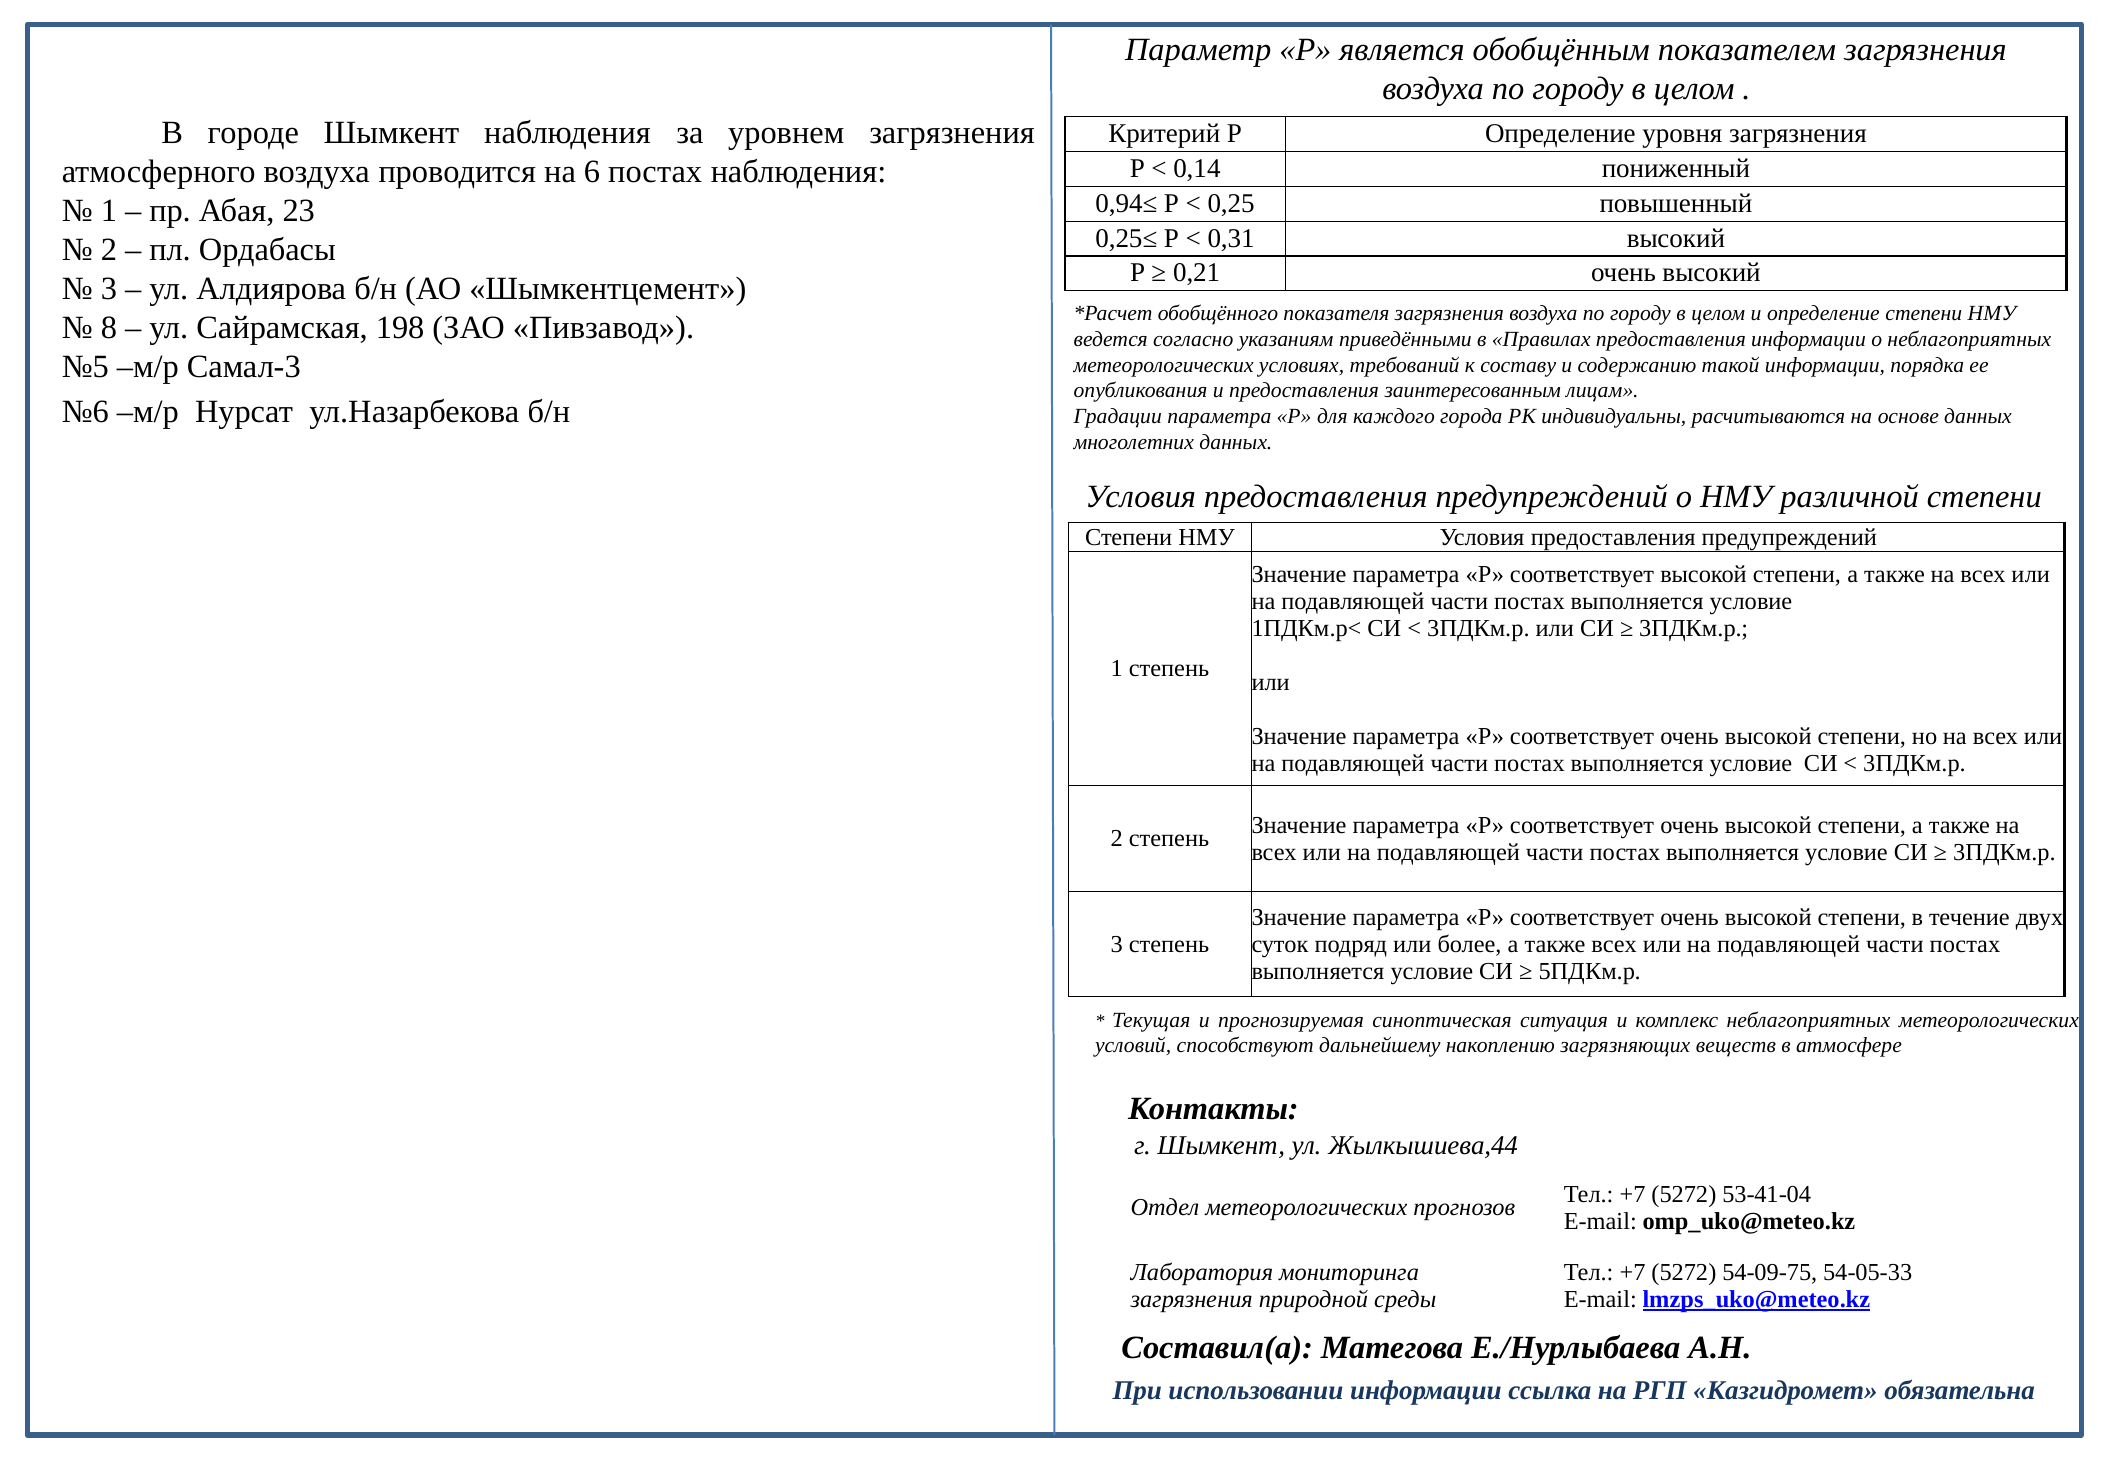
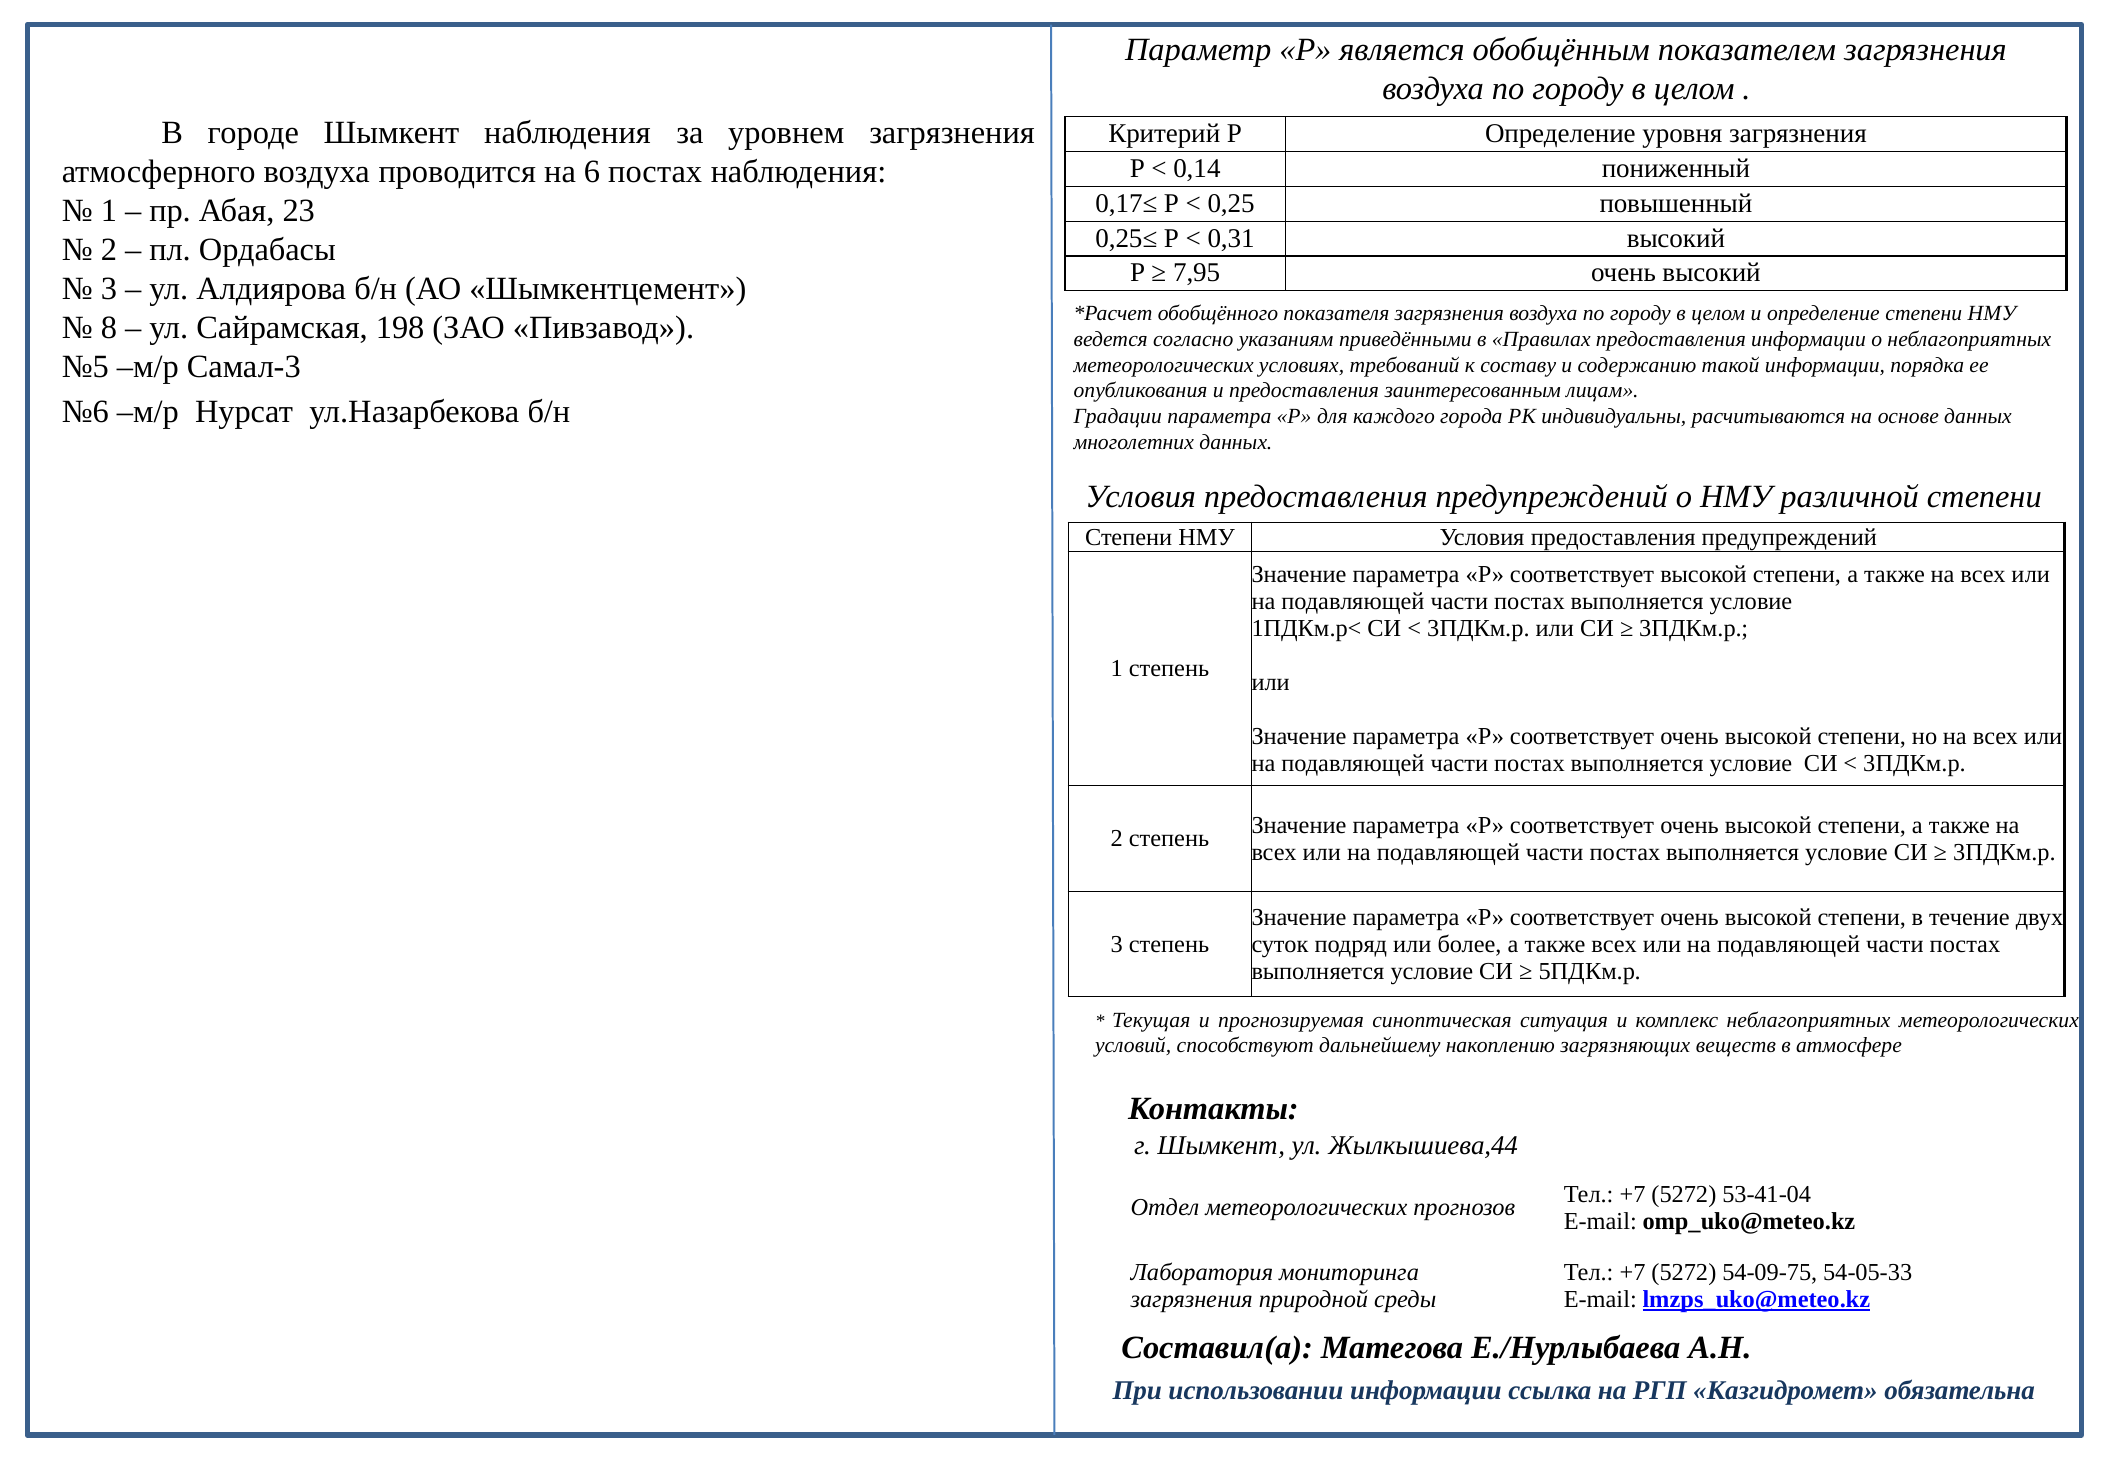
0,94≤: 0,94≤ -> 0,17≤
0,21: 0,21 -> 7,95
